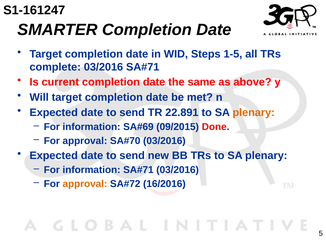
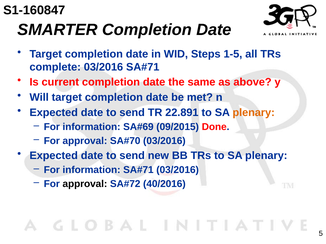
S1-161247: S1-161247 -> S1-160847
approval at (85, 184) colour: orange -> black
16/2016: 16/2016 -> 40/2016
